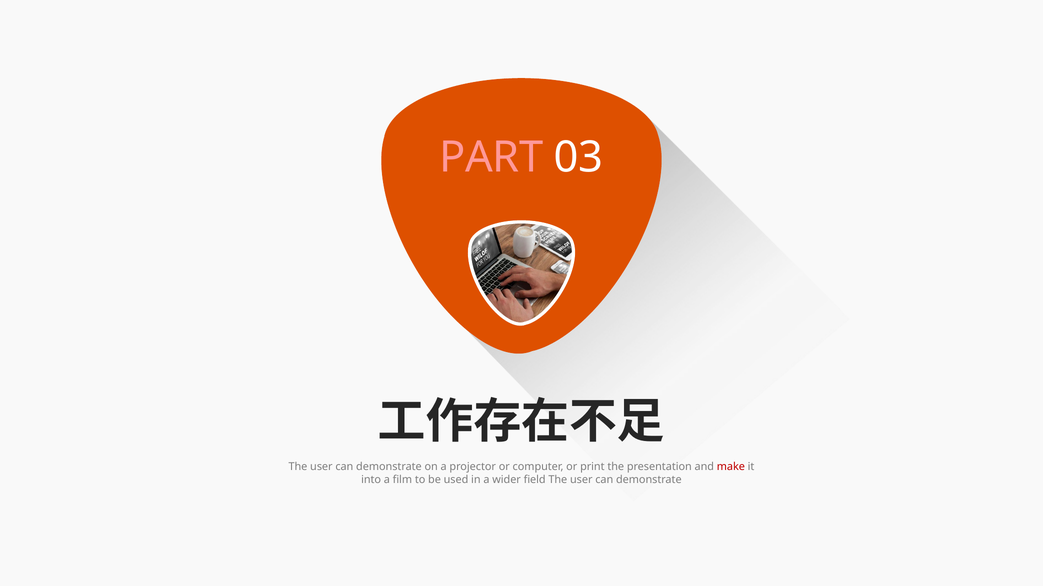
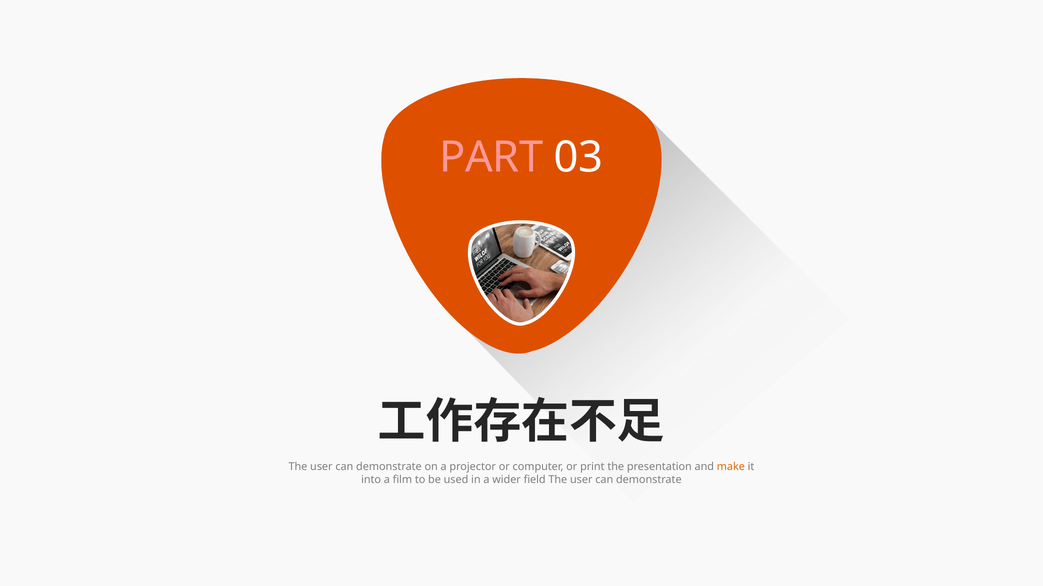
make colour: red -> orange
